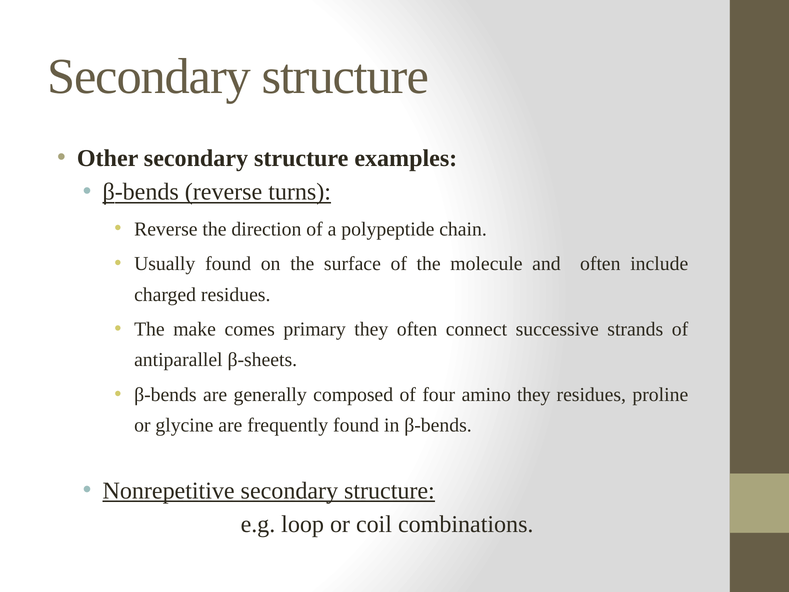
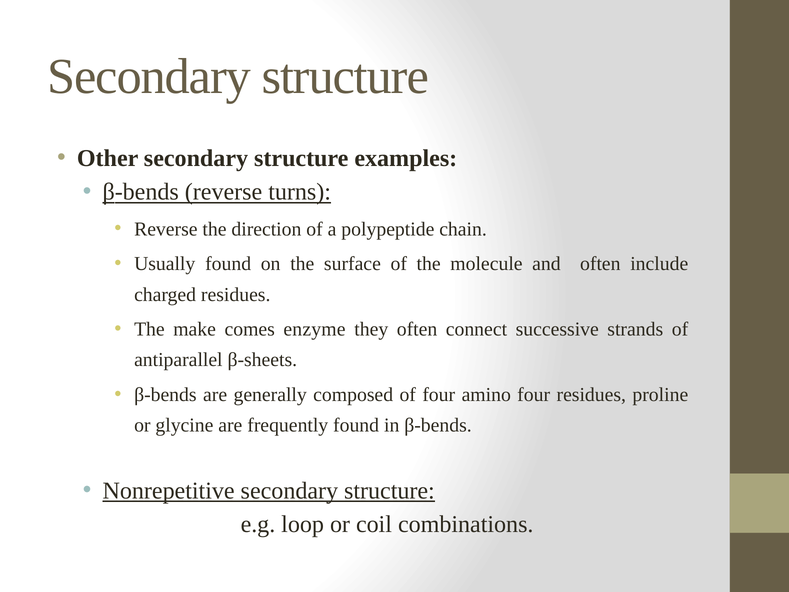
primary: primary -> enzyme
amino they: they -> four
